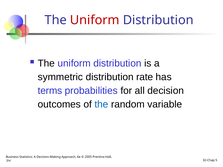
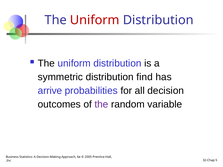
rate: rate -> find
terms: terms -> arrive
the at (101, 104) colour: blue -> purple
